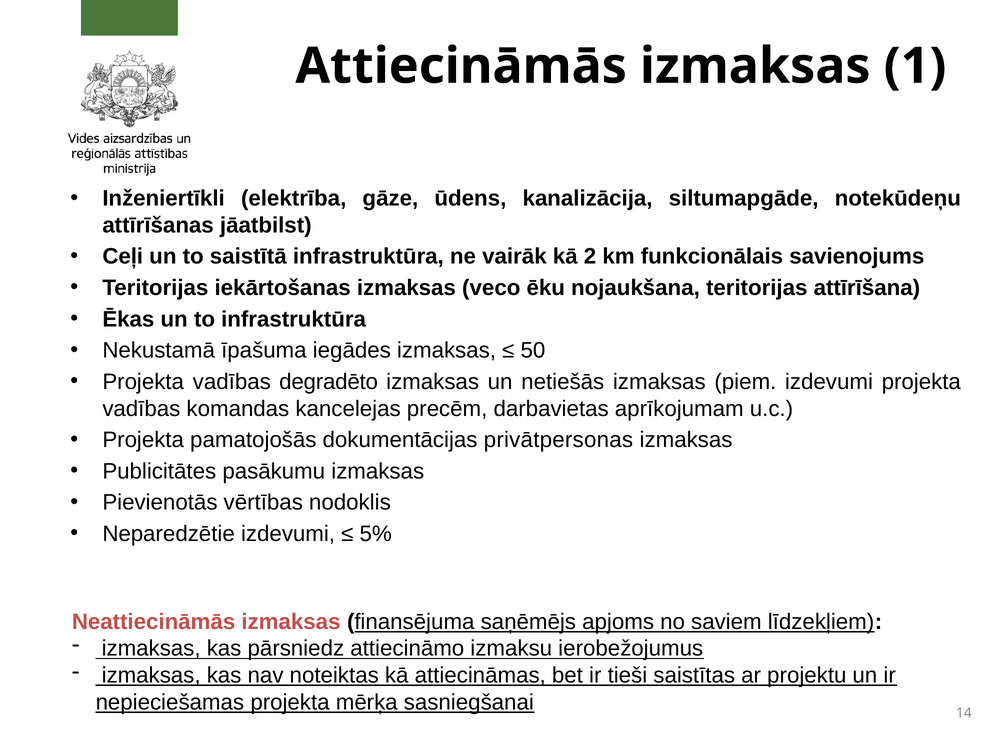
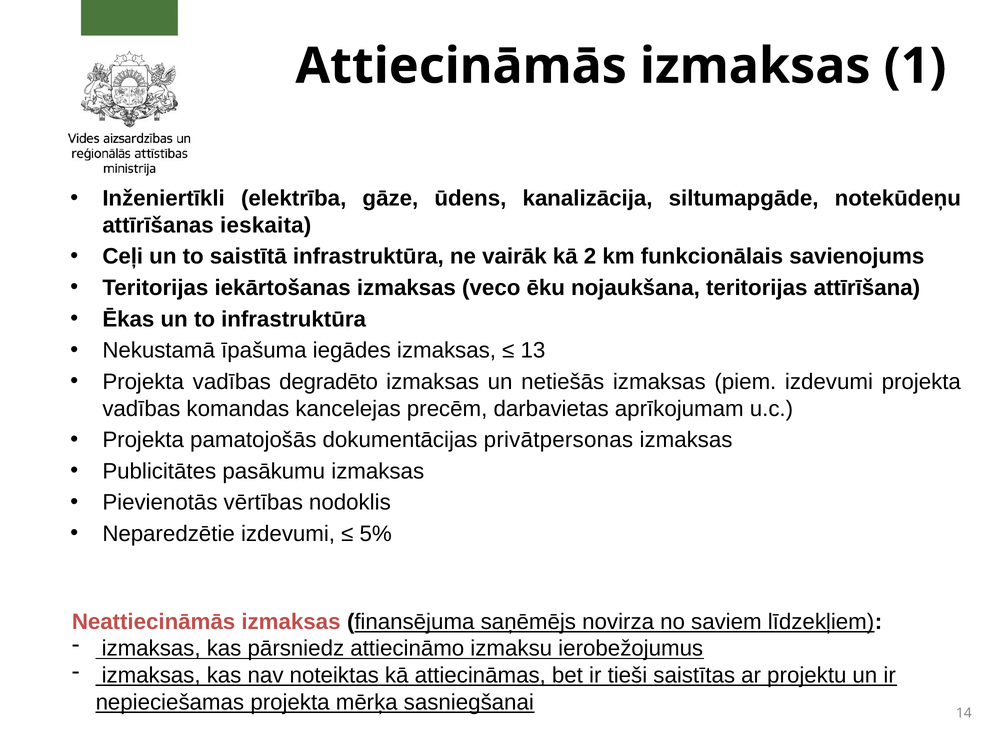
jāatbilst: jāatbilst -> ieskaita
50: 50 -> 13
apjoms: apjoms -> novirza
